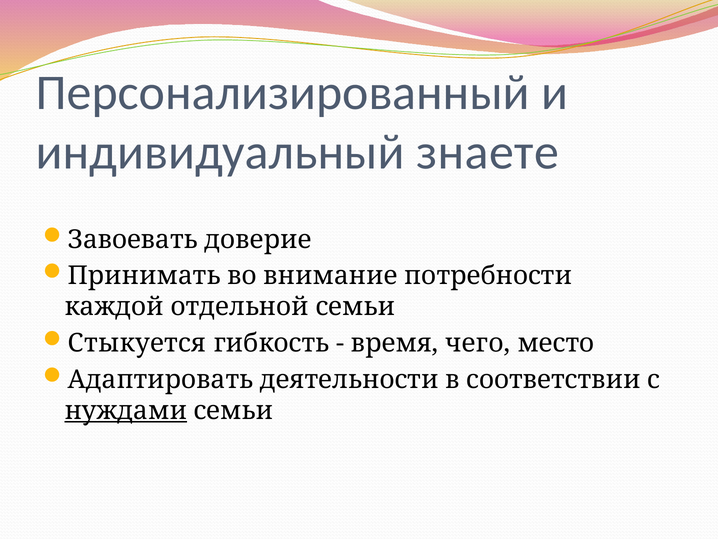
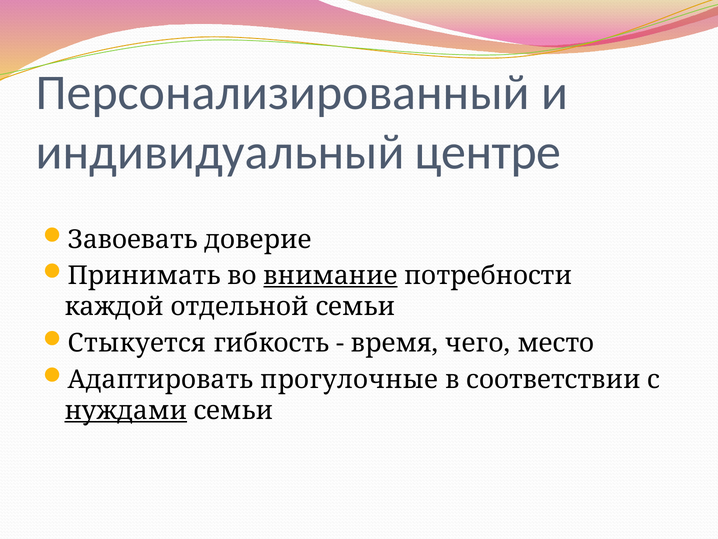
знаете: знаете -> центре
внимание underline: none -> present
деятельности: деятельности -> прогулочные
